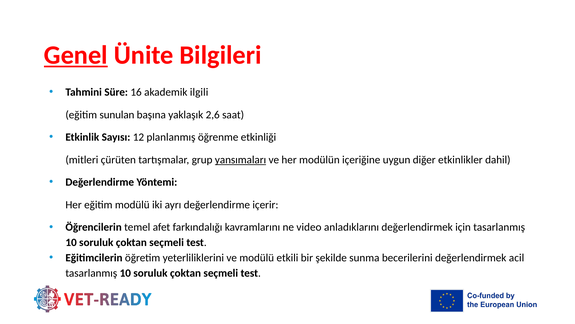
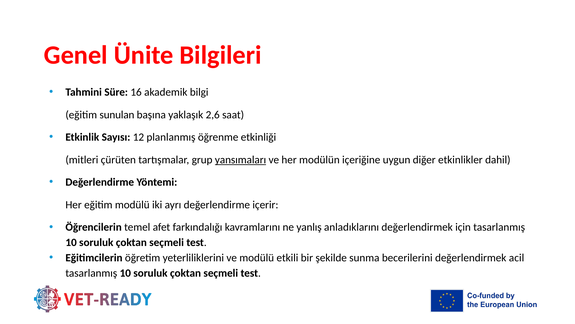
Genel underline: present -> none
ilgili: ilgili -> bilgi
video: video -> yanlış
